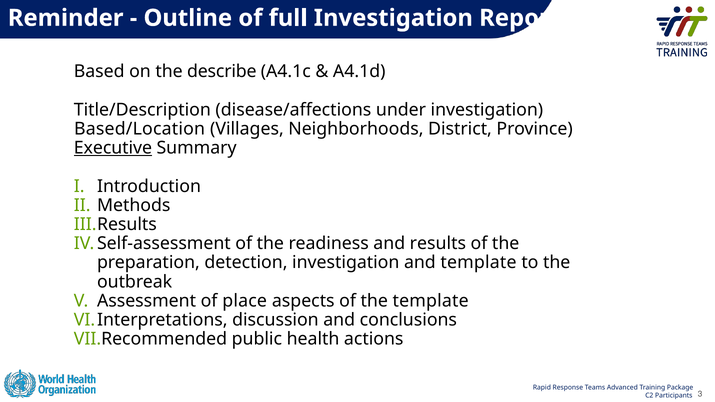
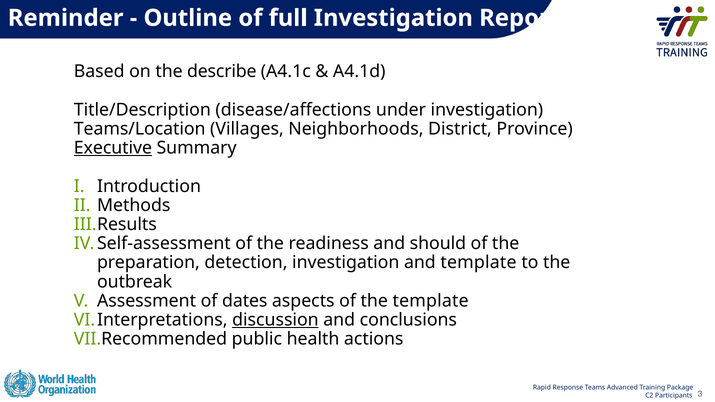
Based/Location: Based/Location -> Teams/Location
results: results -> should
place: place -> dates
discussion underline: none -> present
